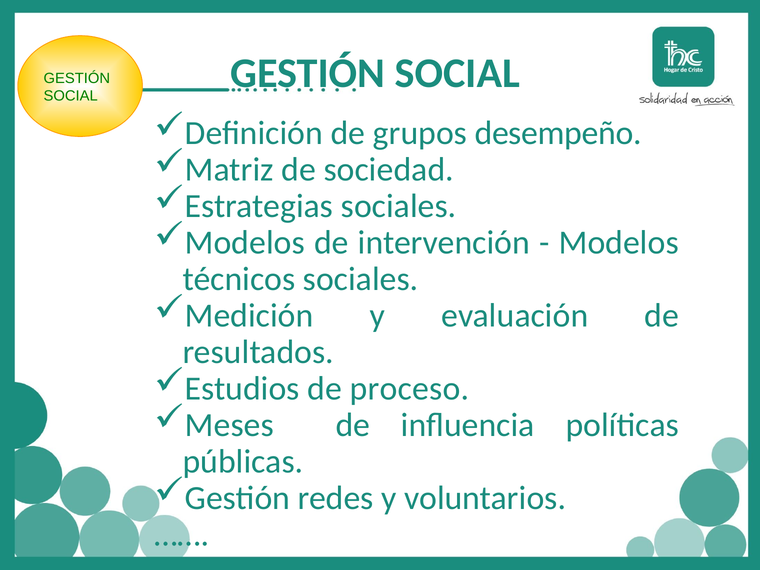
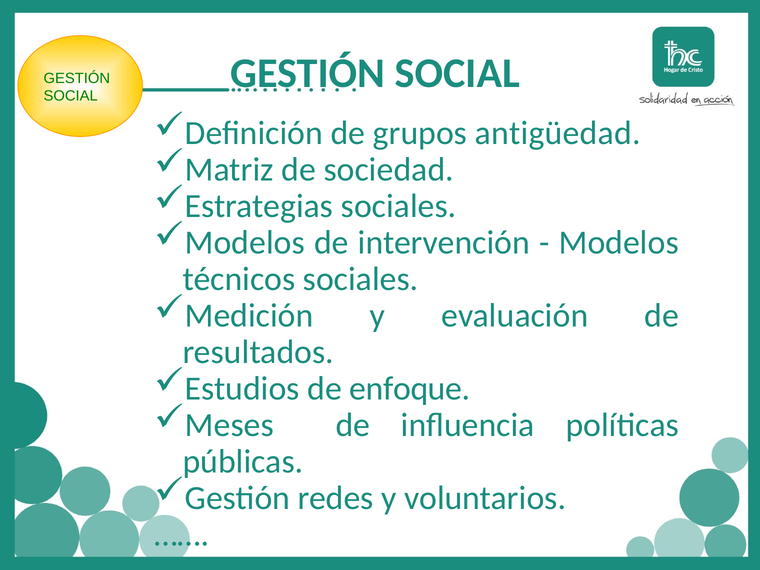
desempeño: desempeño -> antigüedad
proceso: proceso -> enfoque
